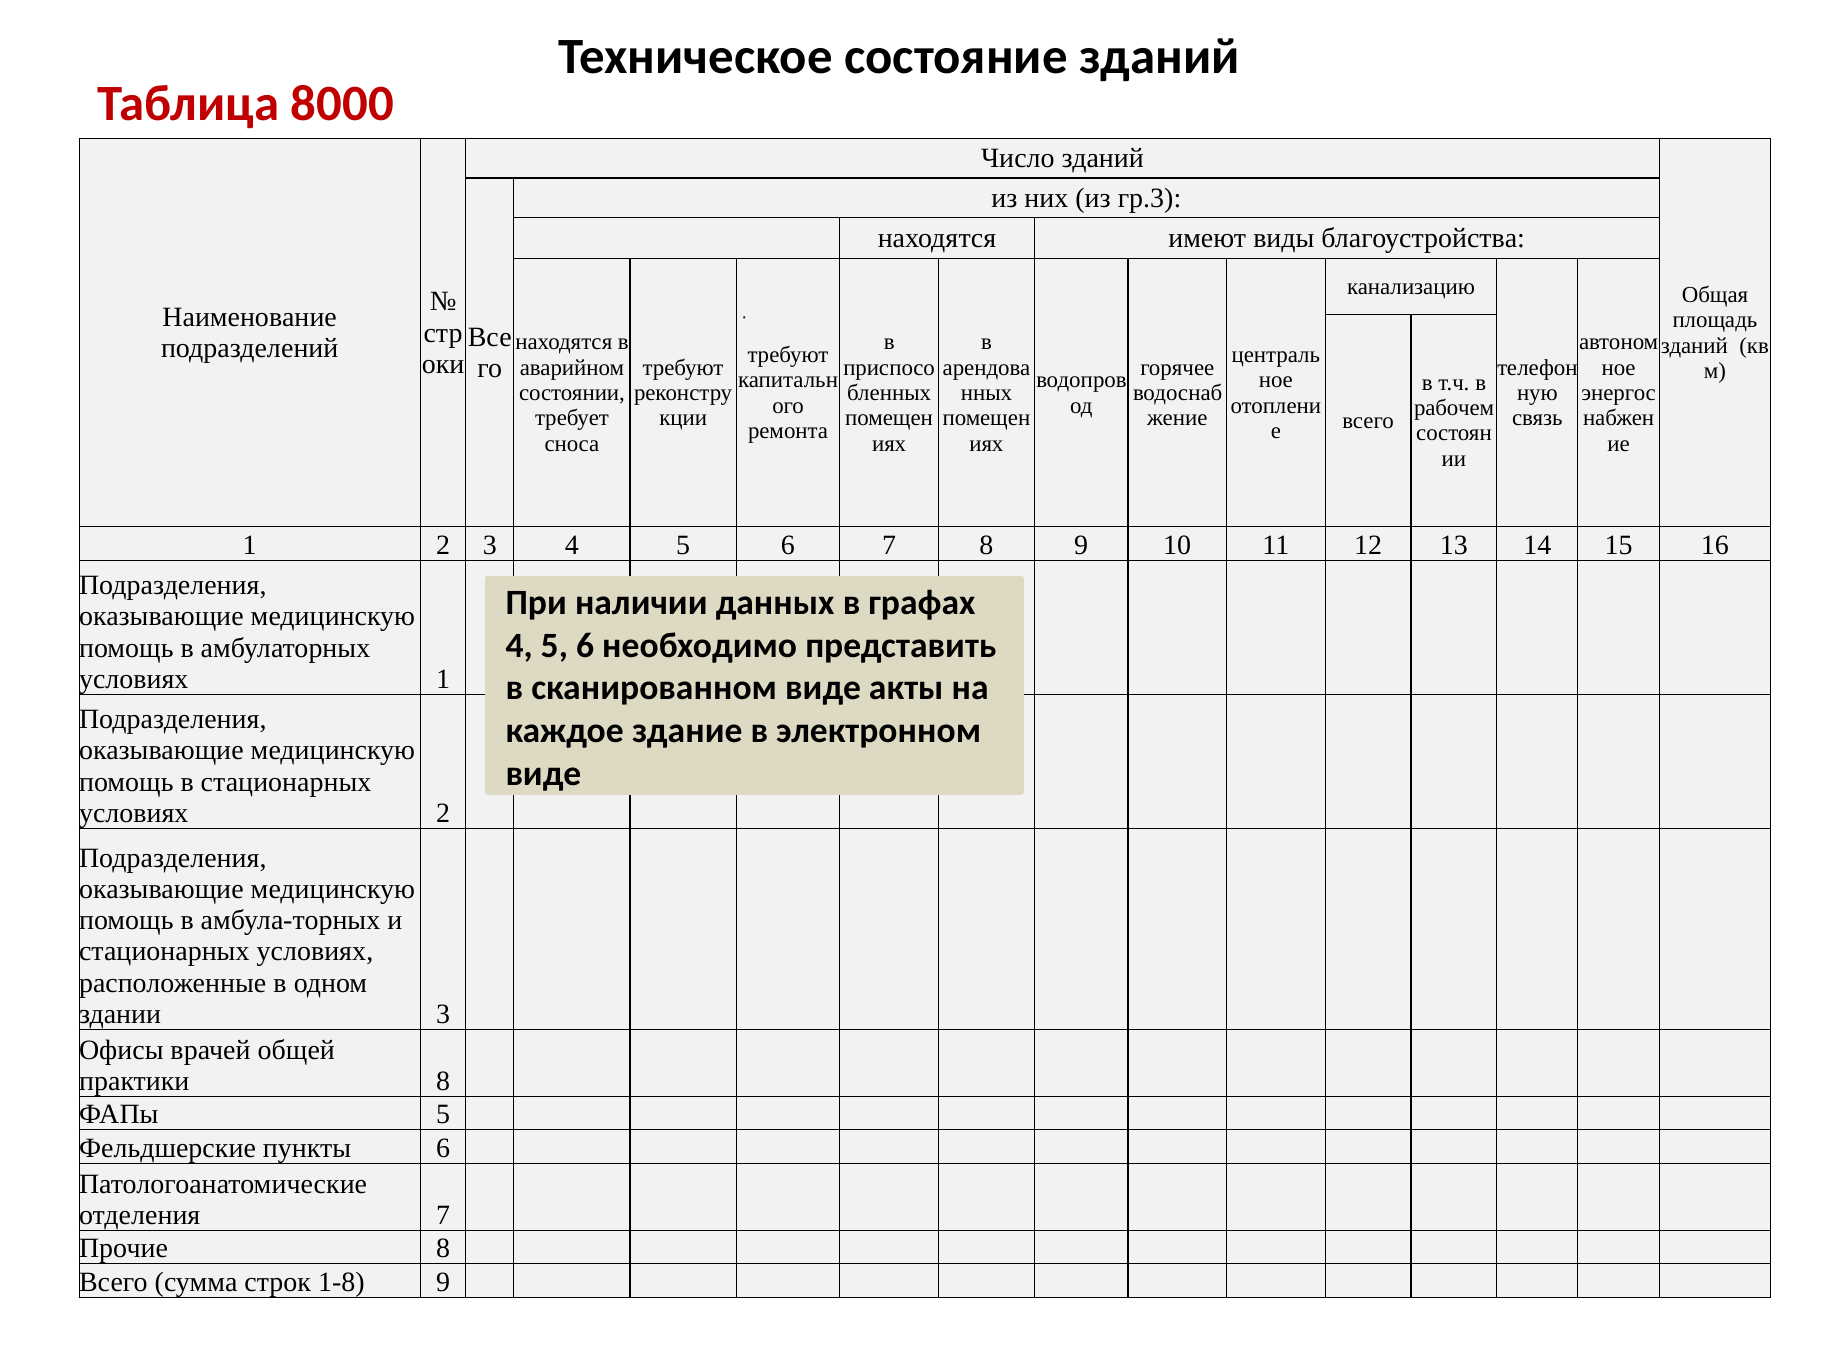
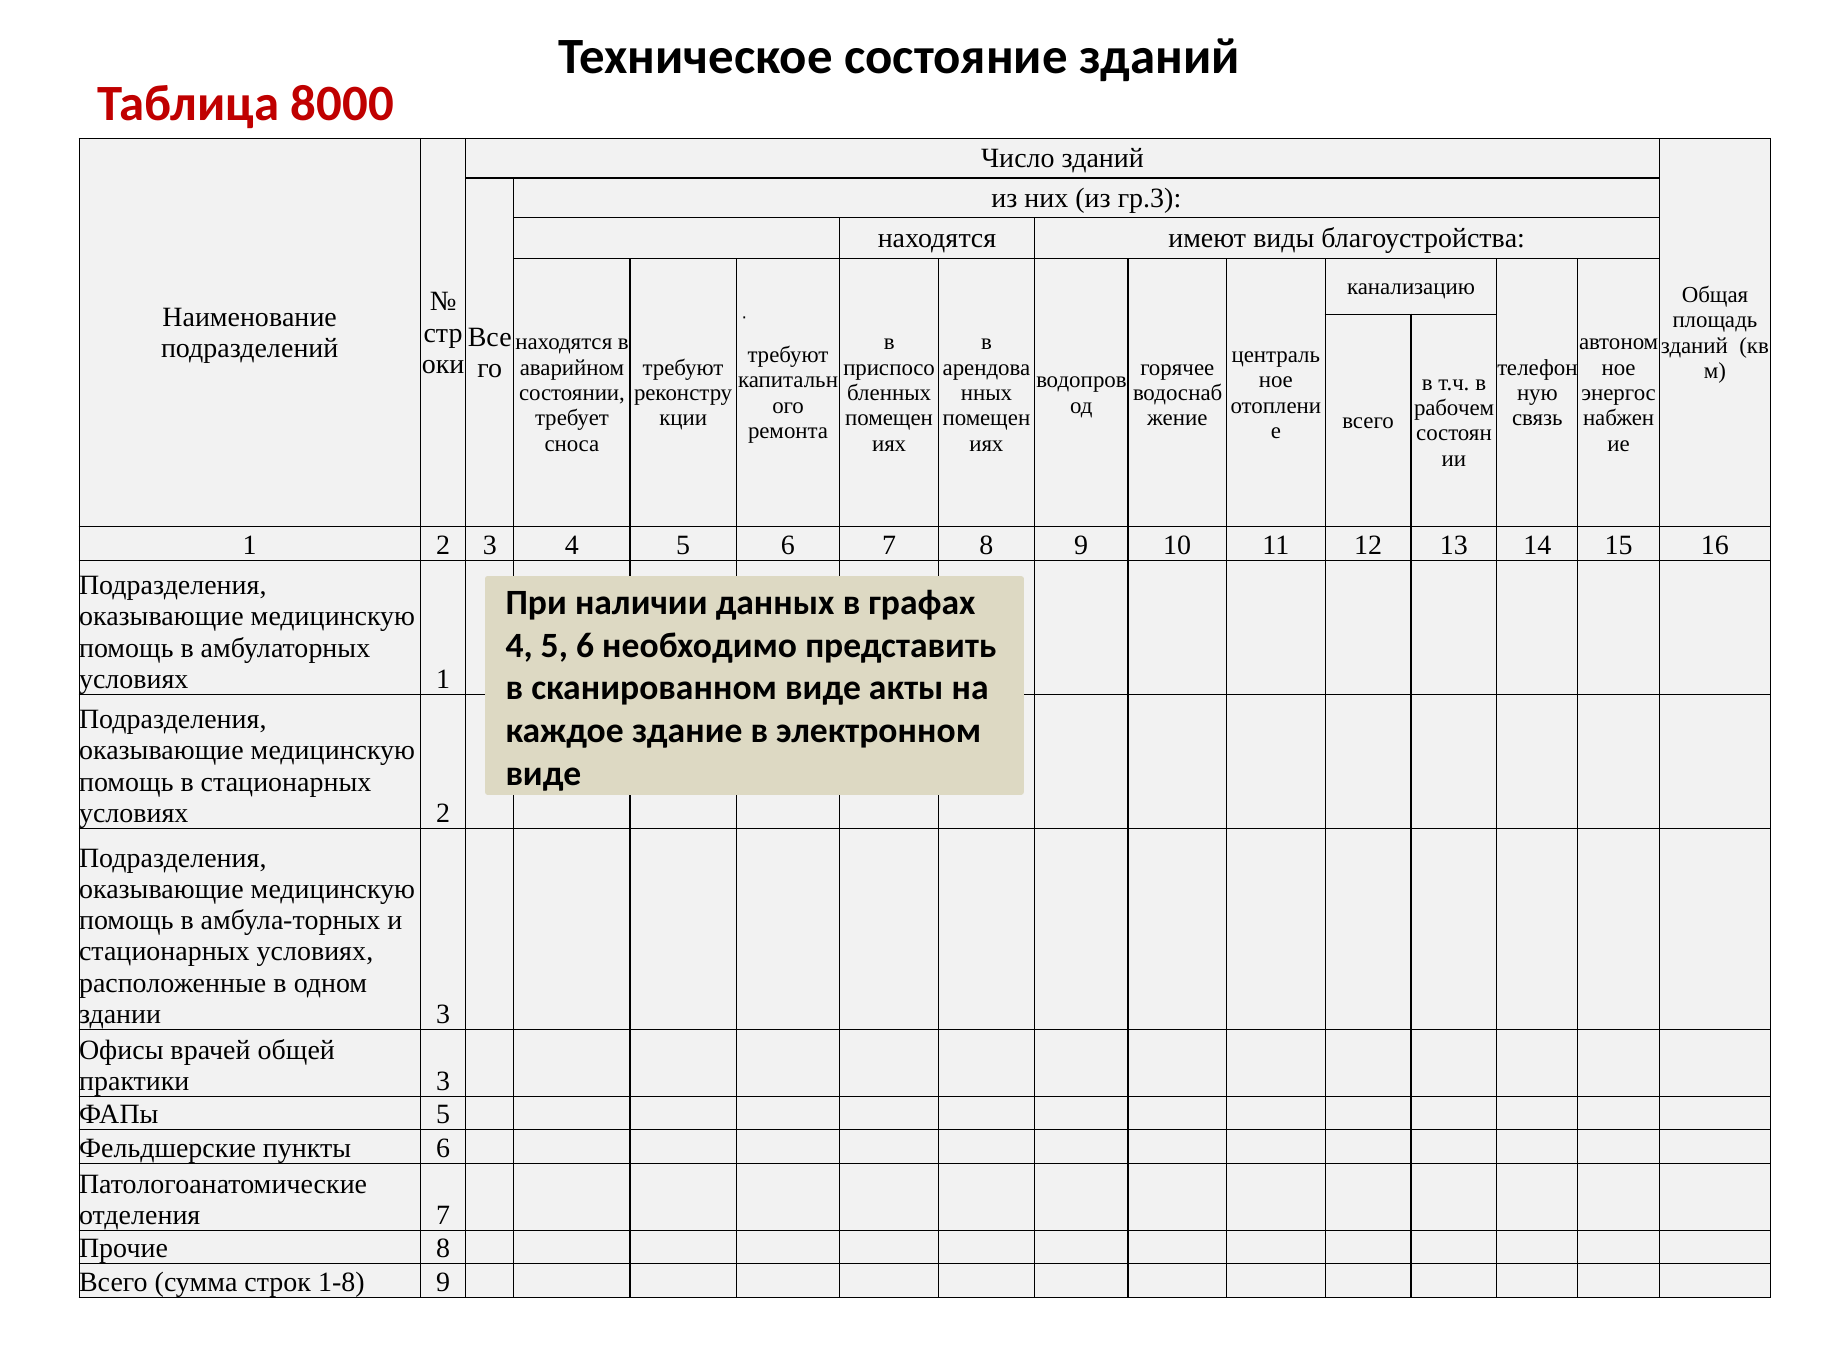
практики 8: 8 -> 3
